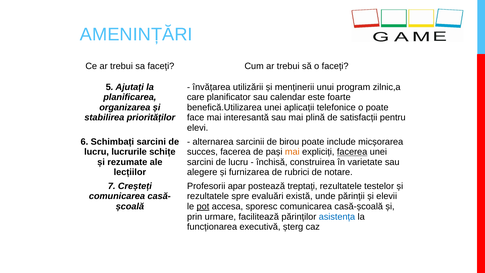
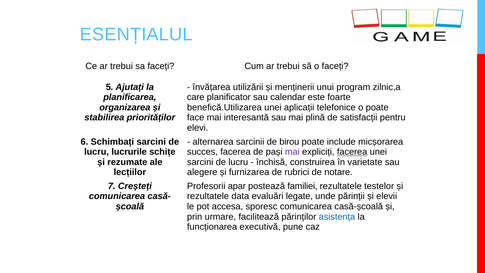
AMENINȚĂRI: AMENINȚĂRI -> ESENȚIALUL
mai at (292, 152) colour: orange -> purple
treptați: treptați -> familiei
spre: spre -> data
există: există -> legate
pot underline: present -> none
șterg: șterg -> pune
